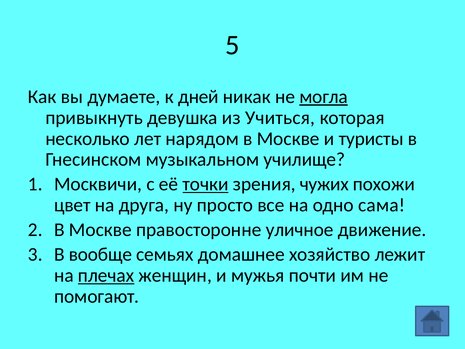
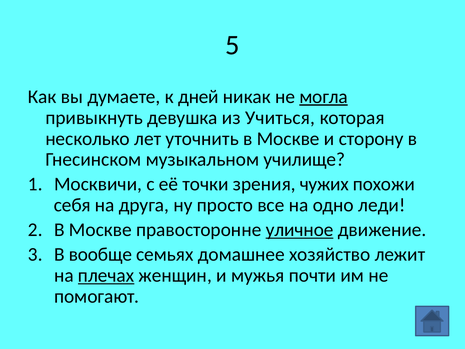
нарядом: нарядом -> уточнить
туристы: туристы -> сторону
точки underline: present -> none
цвет: цвет -> себя
сама: сама -> леди
уличное underline: none -> present
